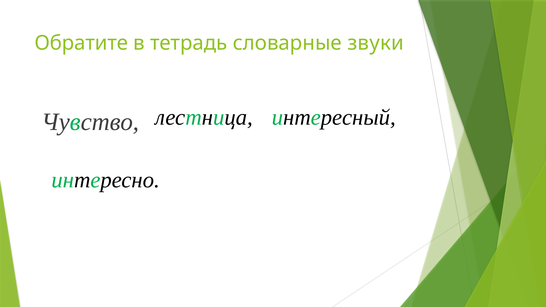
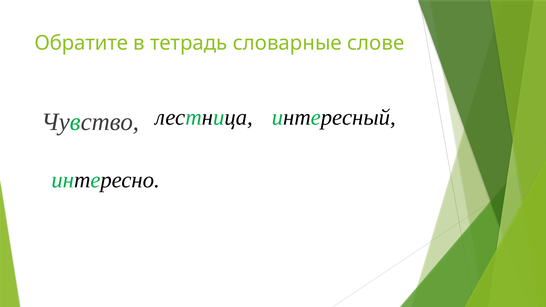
звуки: звуки -> слове
